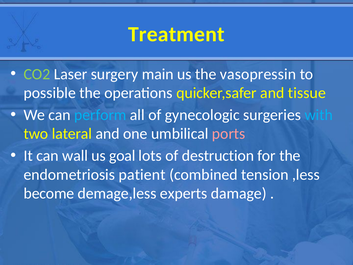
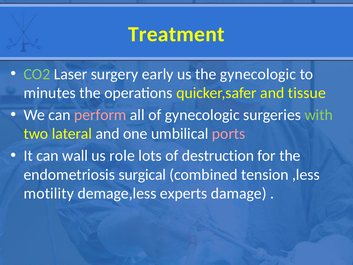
main: main -> early
the vasopressin: vasopressin -> gynecologic
possible: possible -> minutes
perform colour: light blue -> pink
with colour: light blue -> light green
goal: goal -> role
patient: patient -> surgical
become: become -> motility
